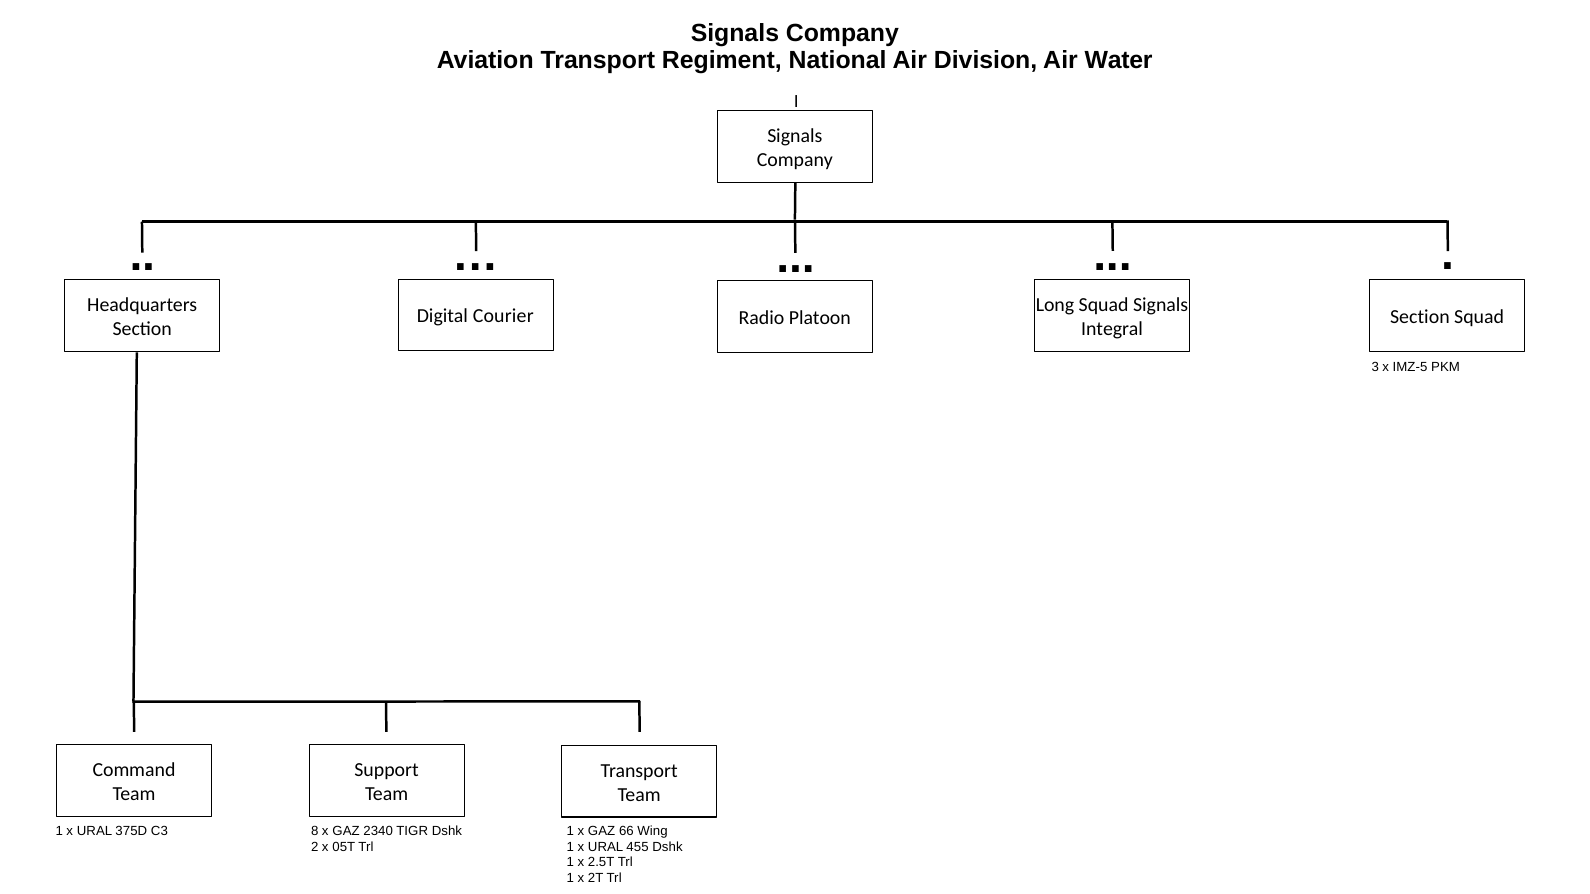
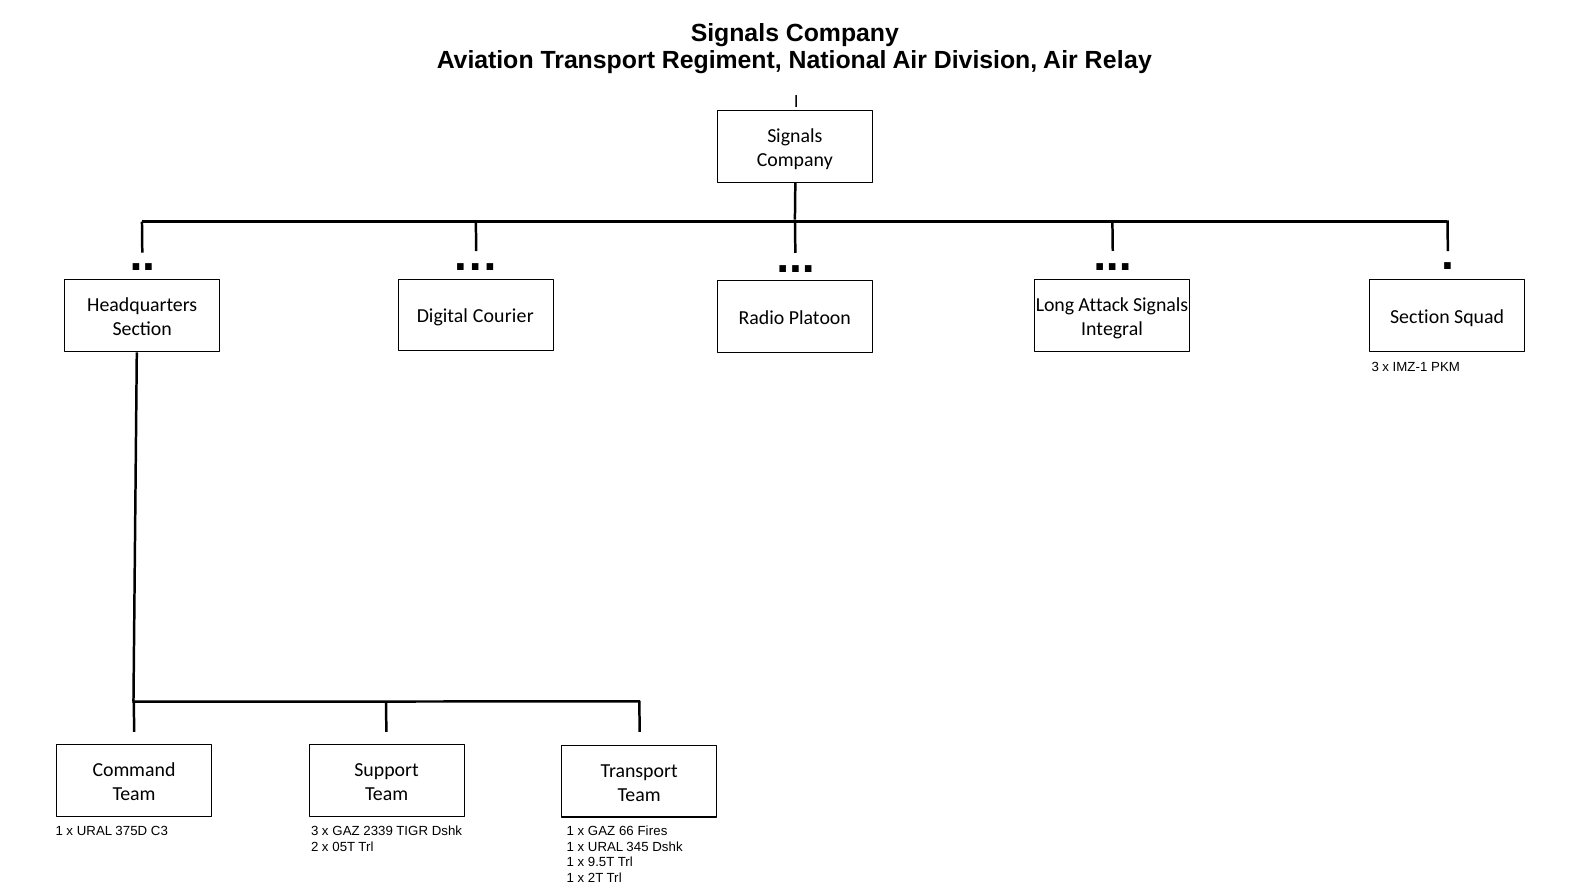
Water: Water -> Relay
Long Squad: Squad -> Attack
IMZ-5: IMZ-5 -> IMZ-1
C3 8: 8 -> 3
2340: 2340 -> 2339
Wing: Wing -> Fires
455: 455 -> 345
2.5T: 2.5T -> 9.5T
